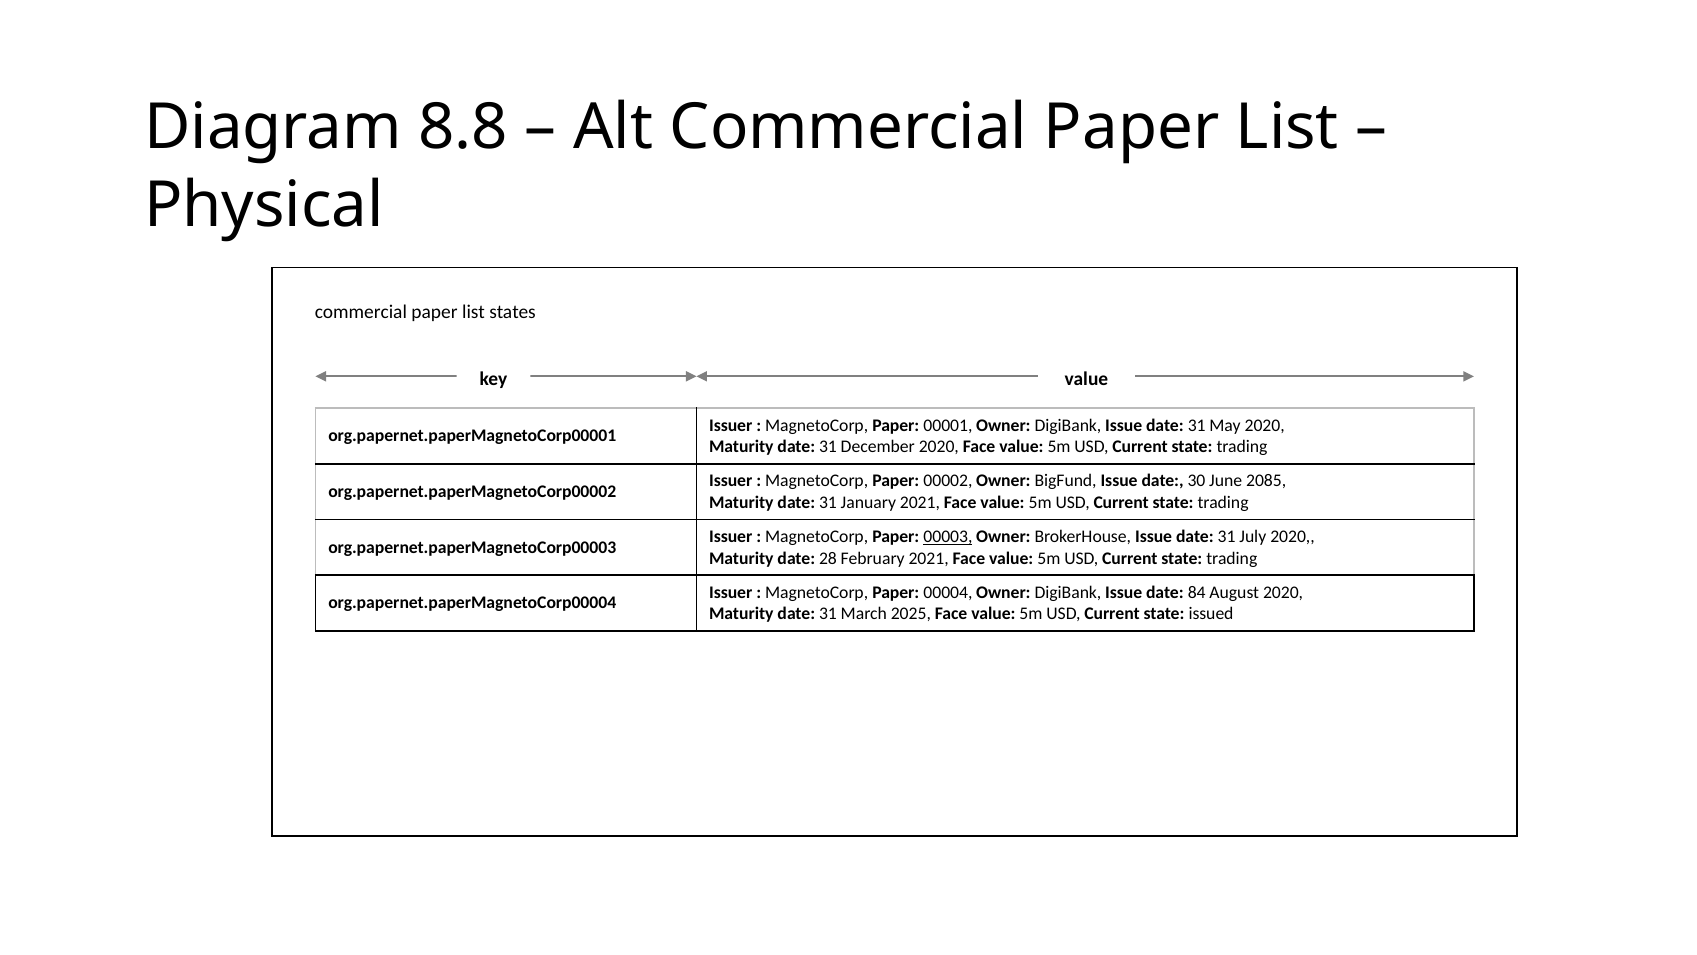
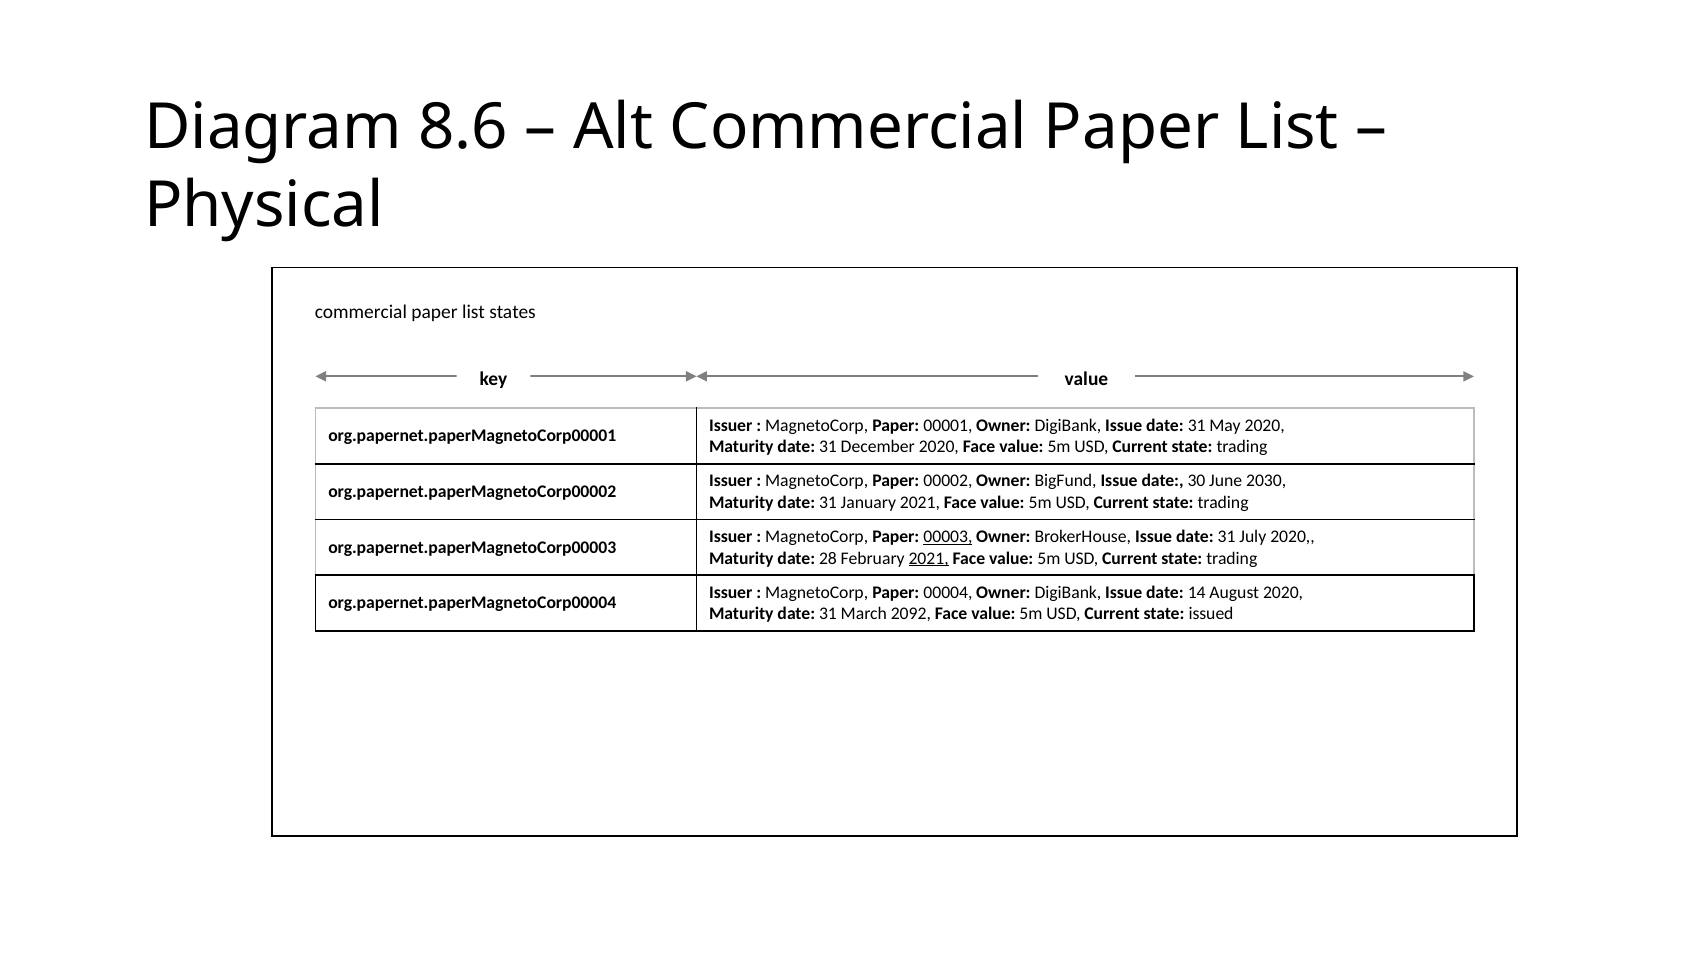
8.8: 8.8 -> 8.6
2085: 2085 -> 2030
2021 at (929, 558) underline: none -> present
84: 84 -> 14
2025: 2025 -> 2092
